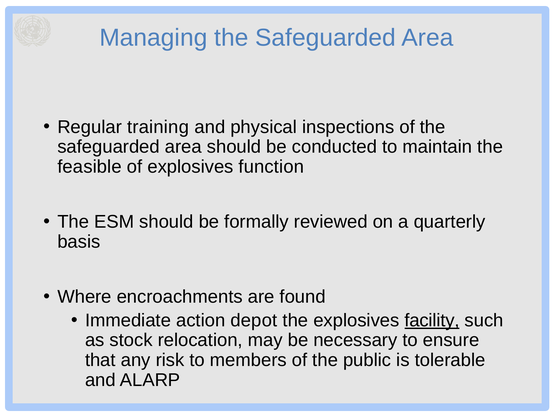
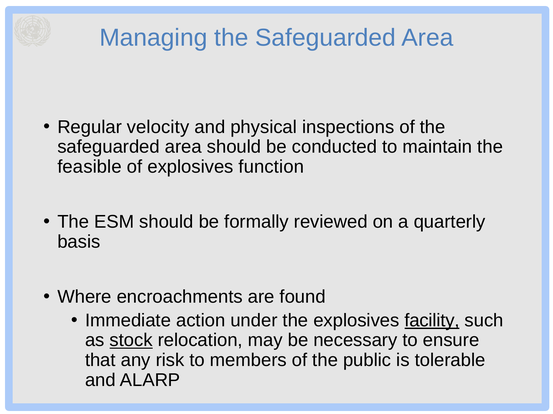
training: training -> velocity
depot: depot -> under
stock underline: none -> present
